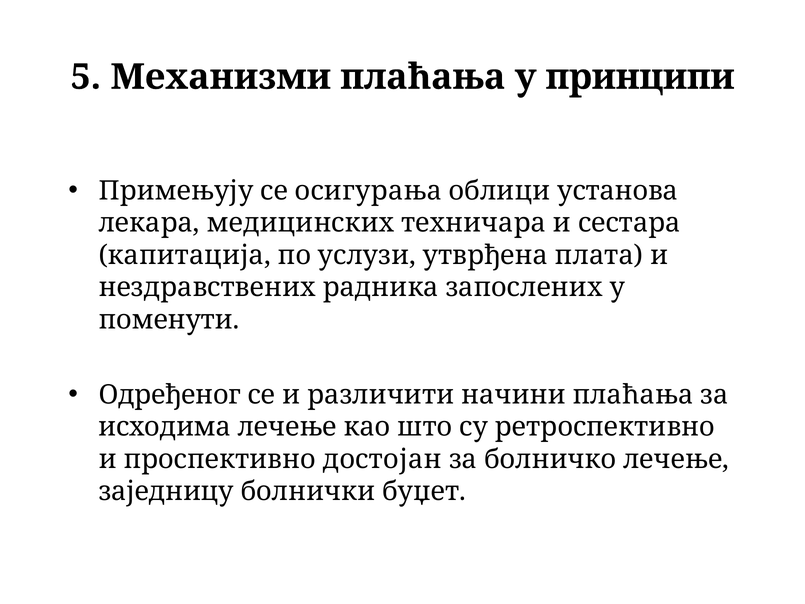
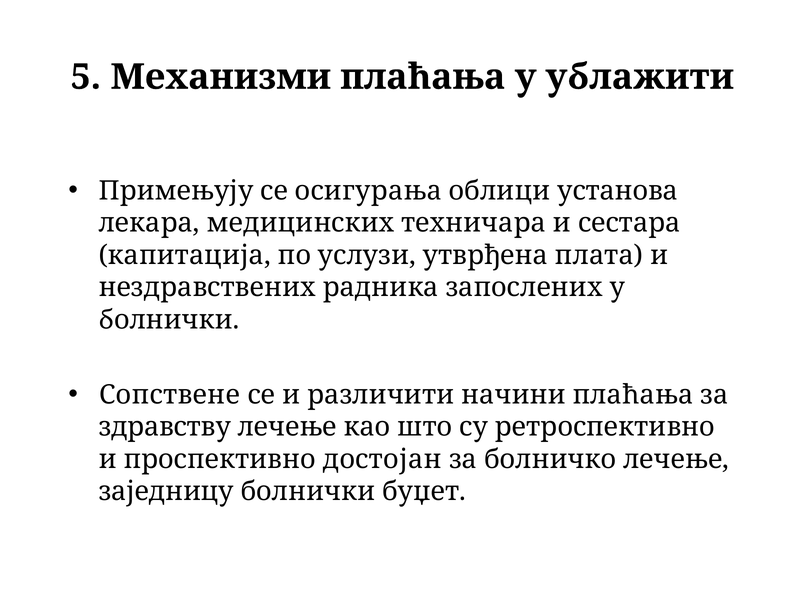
принципи: принципи -> ублажити
поменути at (169, 320): поменути -> болнички
Одређеног: Одређеног -> Сопствене
исходима: исходима -> здравству
